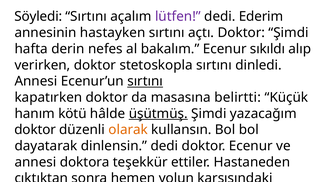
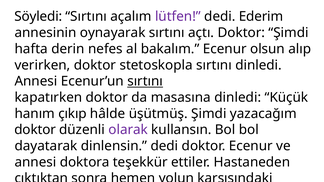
hastayken: hastayken -> oynayarak
sıkıldı: sıkıldı -> olsun
masasına belirtti: belirtti -> dinledi
kötü: kötü -> çıkıp
üşütmüş underline: present -> none
olarak colour: orange -> purple
